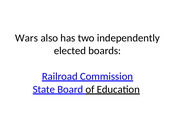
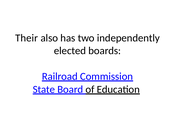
Wars: Wars -> Their
